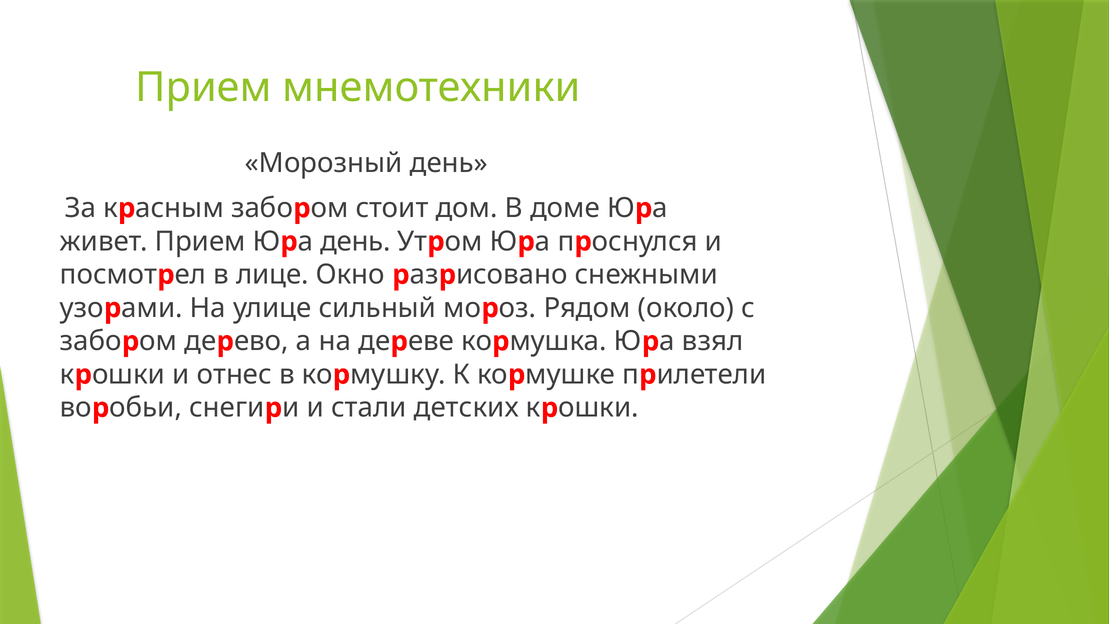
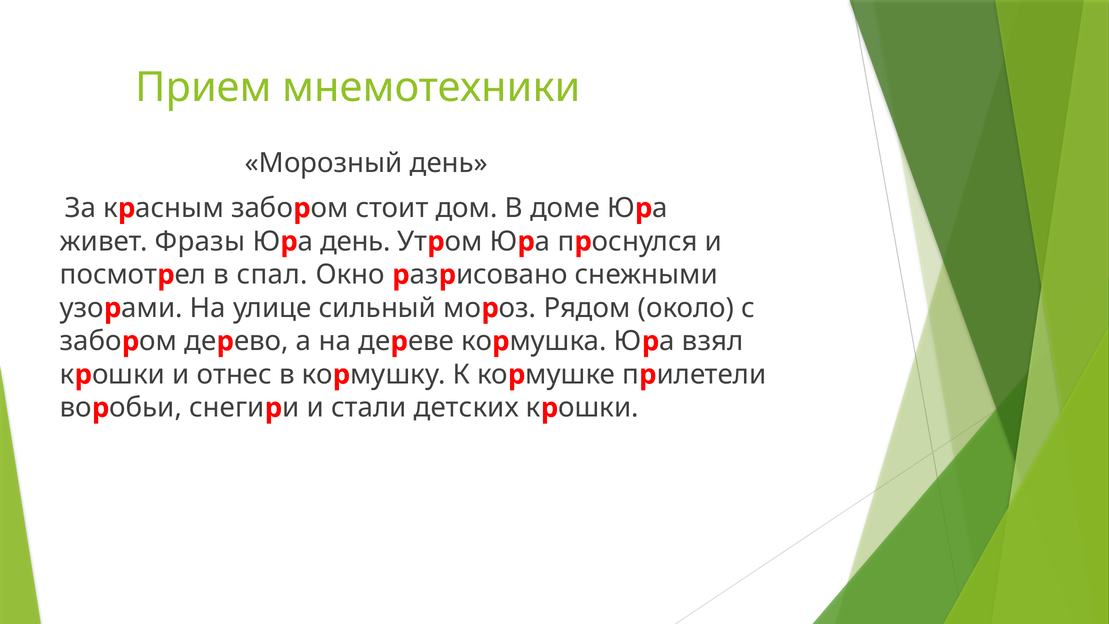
живет Прием: Прием -> Фразы
лице: лице -> спал
